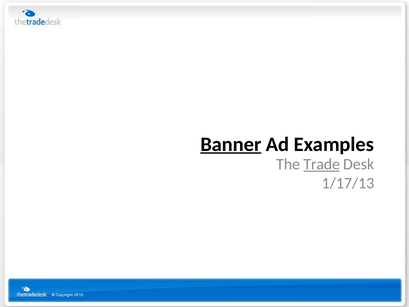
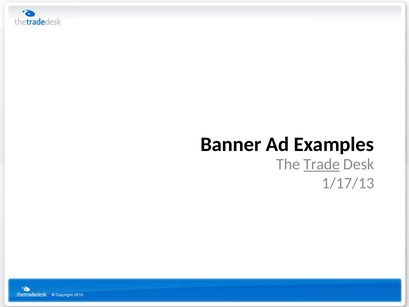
Banner underline: present -> none
